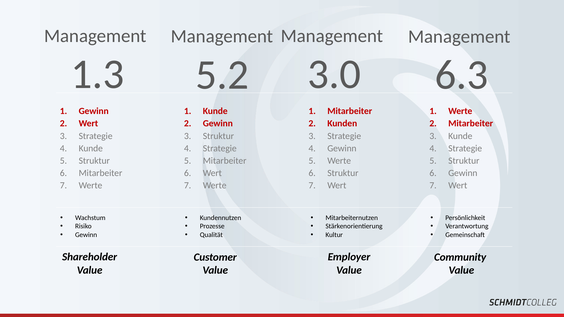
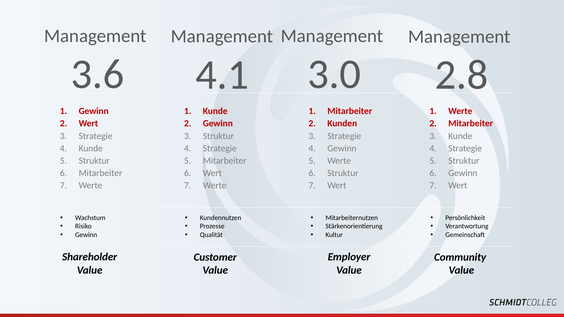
1.3: 1.3 -> 3.6
5.2: 5.2 -> 4.1
6.3: 6.3 -> 2.8
